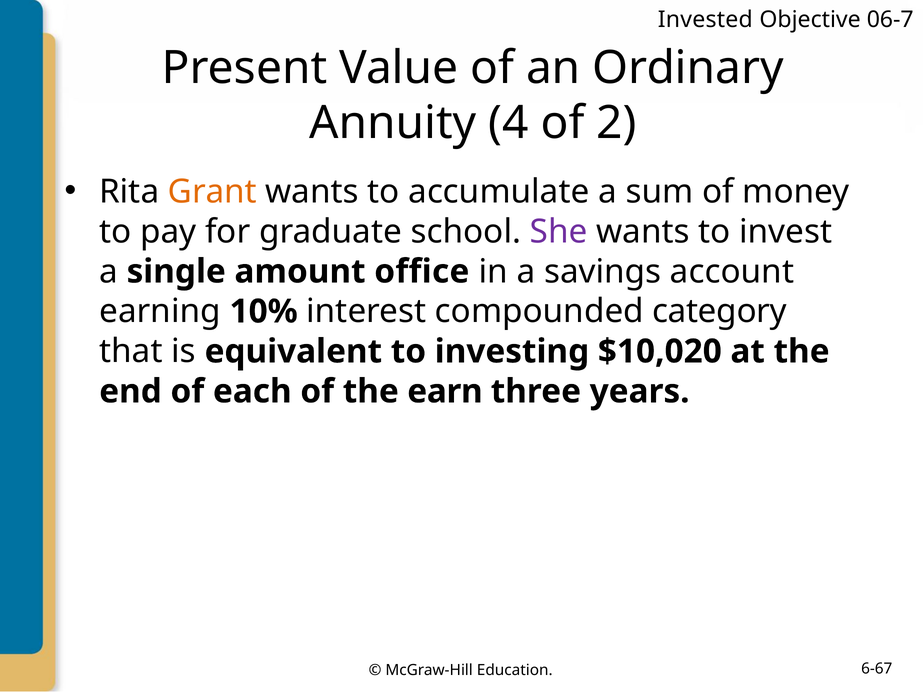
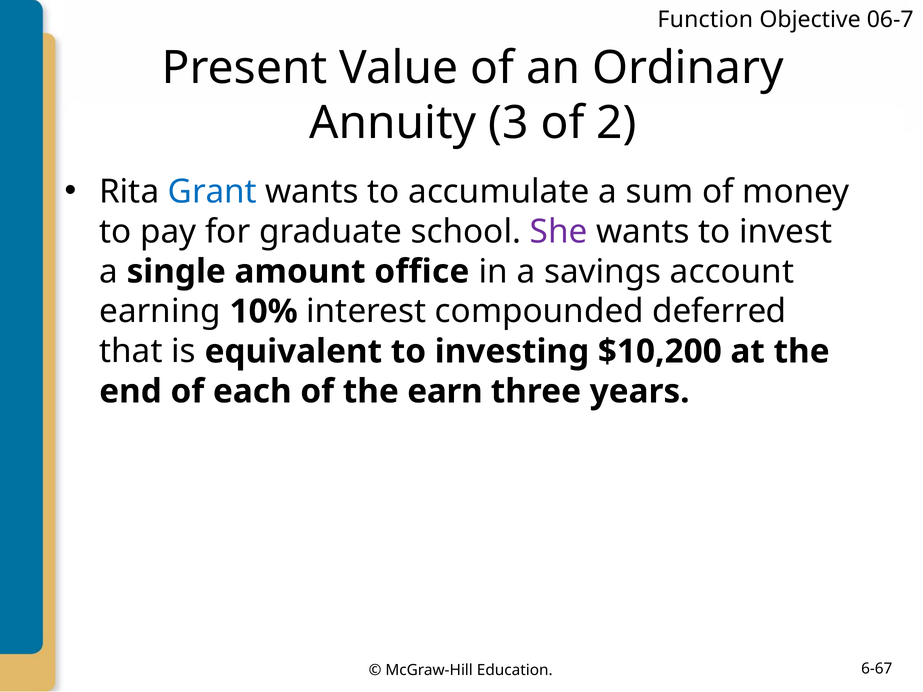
Invested: Invested -> Function
4: 4 -> 3
Grant colour: orange -> blue
category: category -> deferred
$10,020: $10,020 -> $10,200
